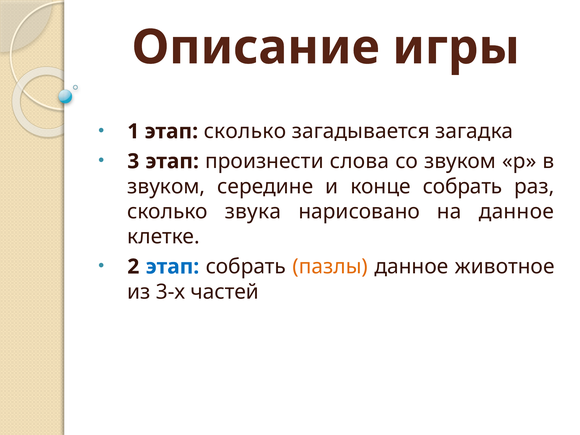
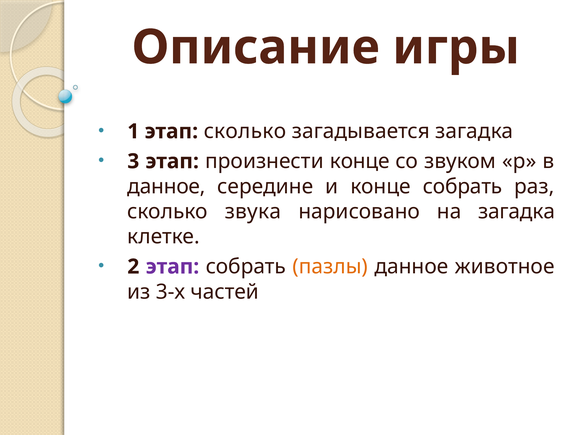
произнести слова: слова -> конце
звуком at (166, 186): звуком -> данное
на данное: данное -> загадка
этап at (172, 267) colour: blue -> purple
